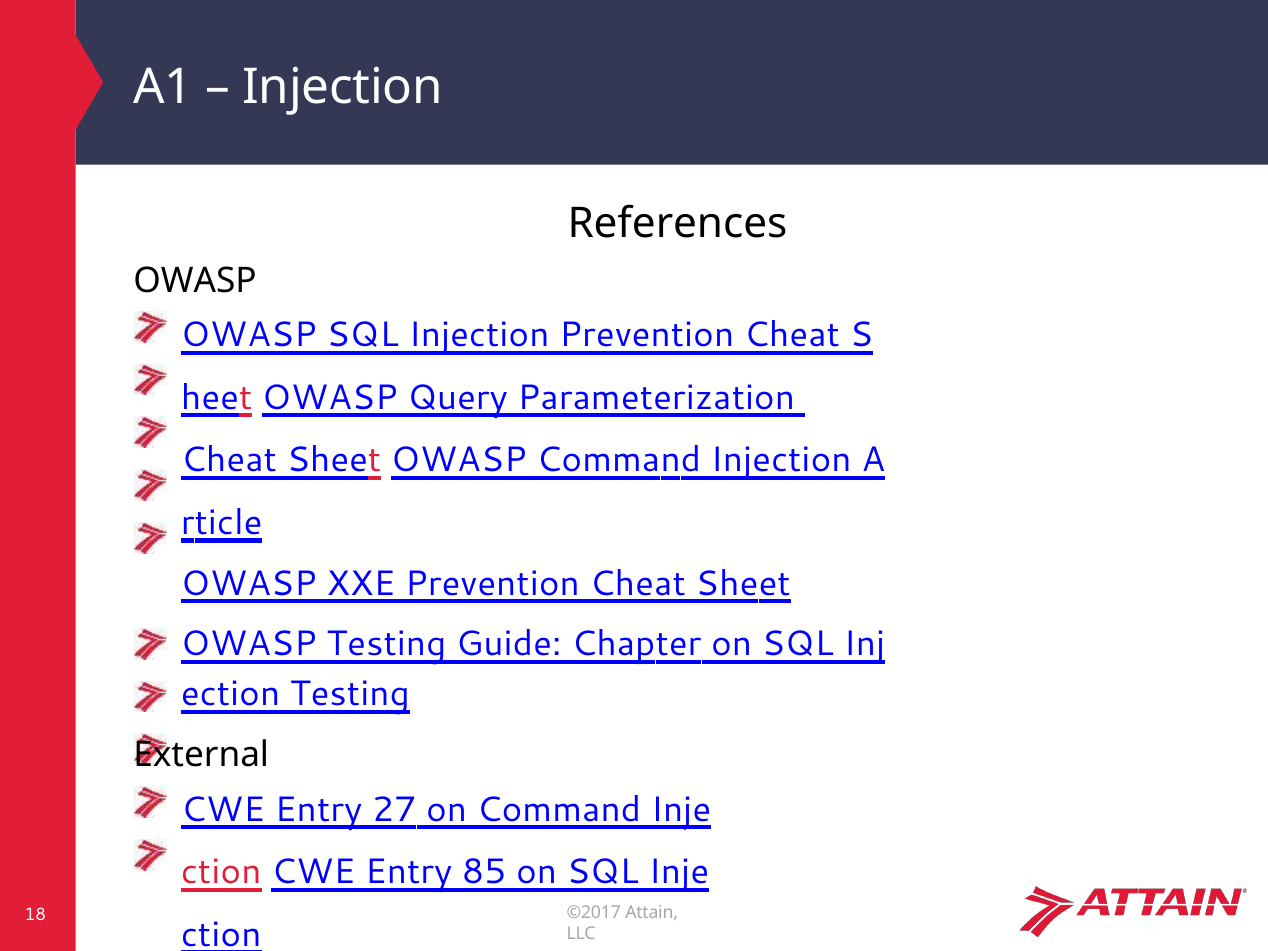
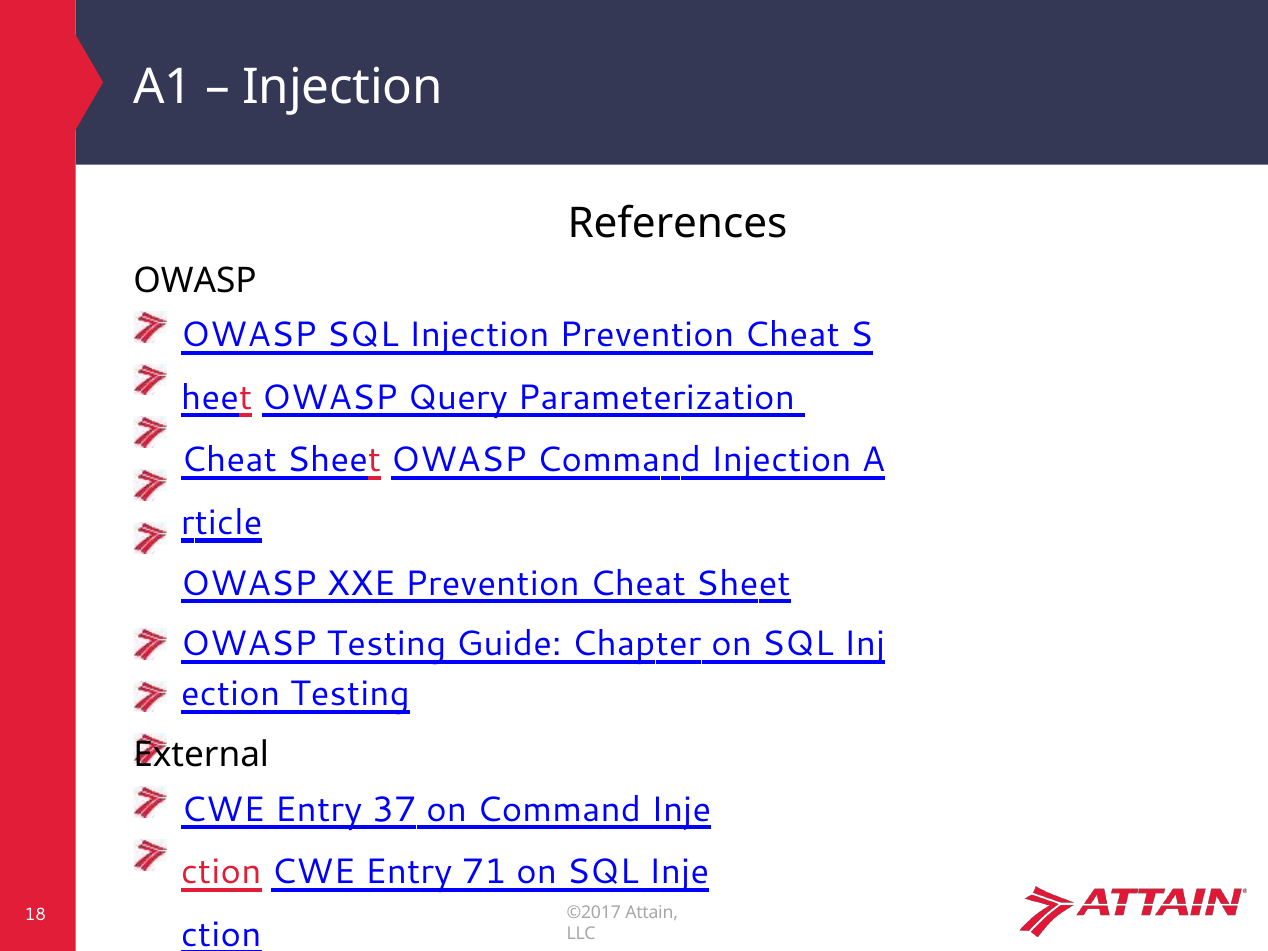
27: 27 -> 37
85: 85 -> 71
